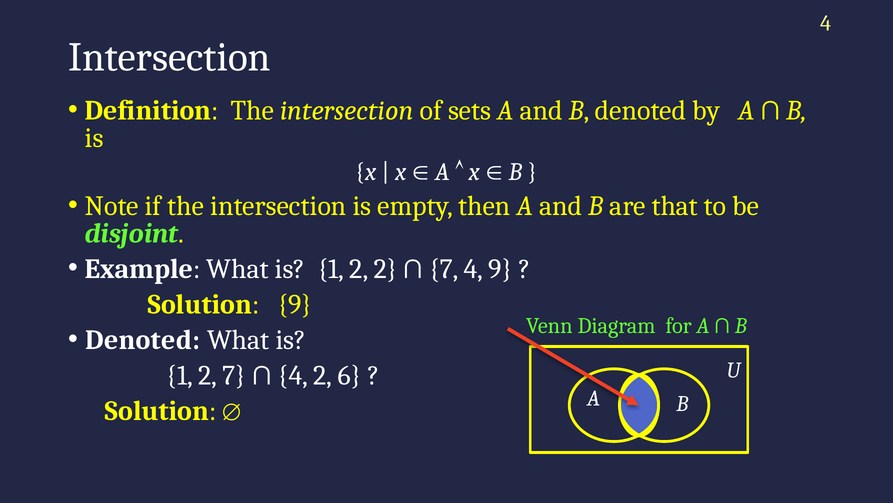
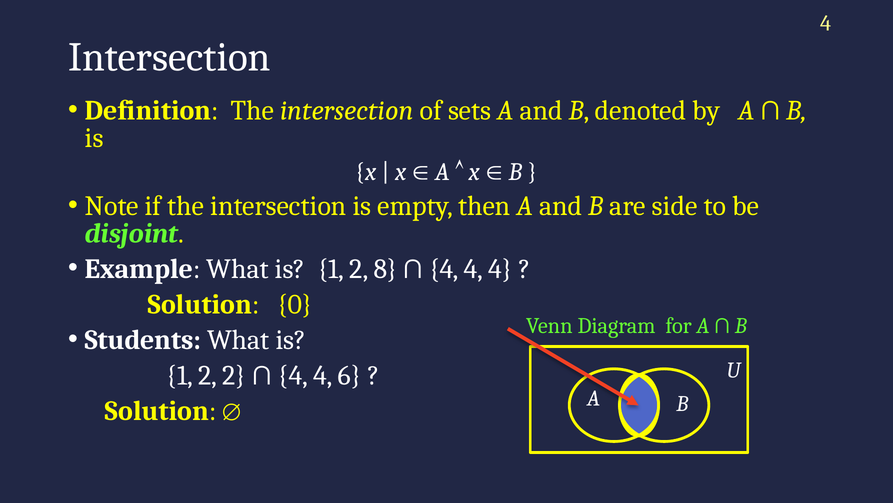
that: that -> side
2 2: 2 -> 8
7 at (444, 269): 7 -> 4
9 at (500, 269): 9 -> 4
Solution 9: 9 -> 0
Denoted at (143, 340): Denoted -> Students
2 7: 7 -> 2
2 at (323, 375): 2 -> 4
